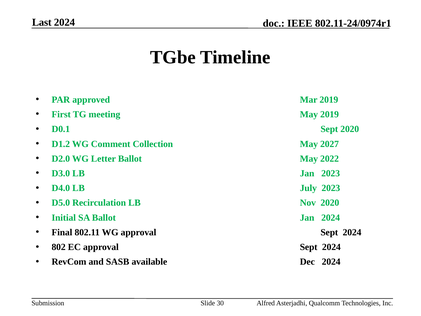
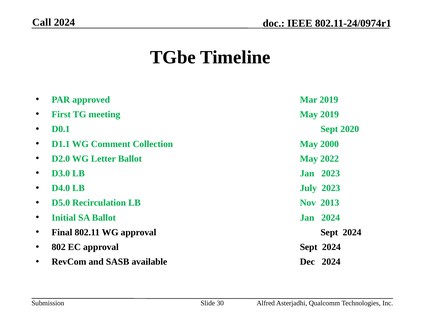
Last: Last -> Call
D1.2: D1.2 -> D1.1
2027: 2027 -> 2000
Nov 2020: 2020 -> 2013
